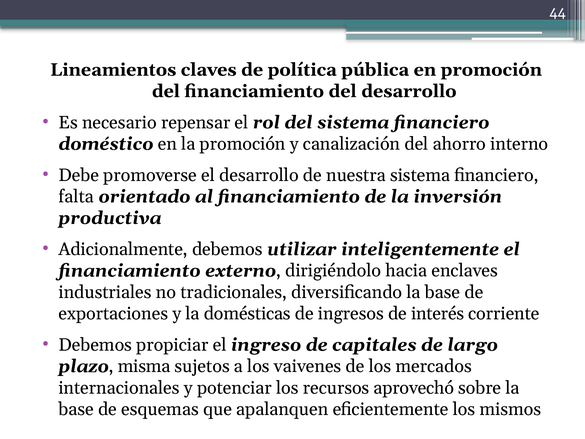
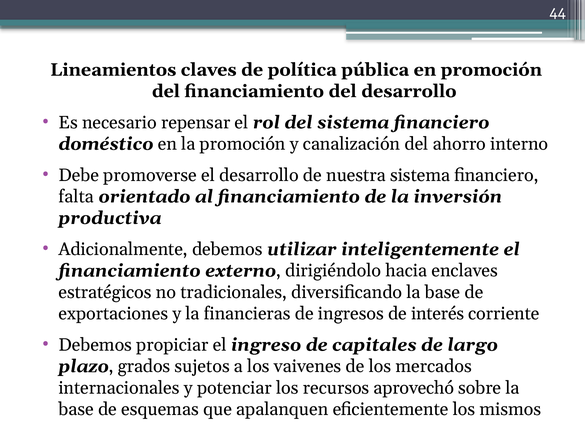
industriales: industriales -> estratégicos
domésticas: domésticas -> financieras
misma: misma -> grados
